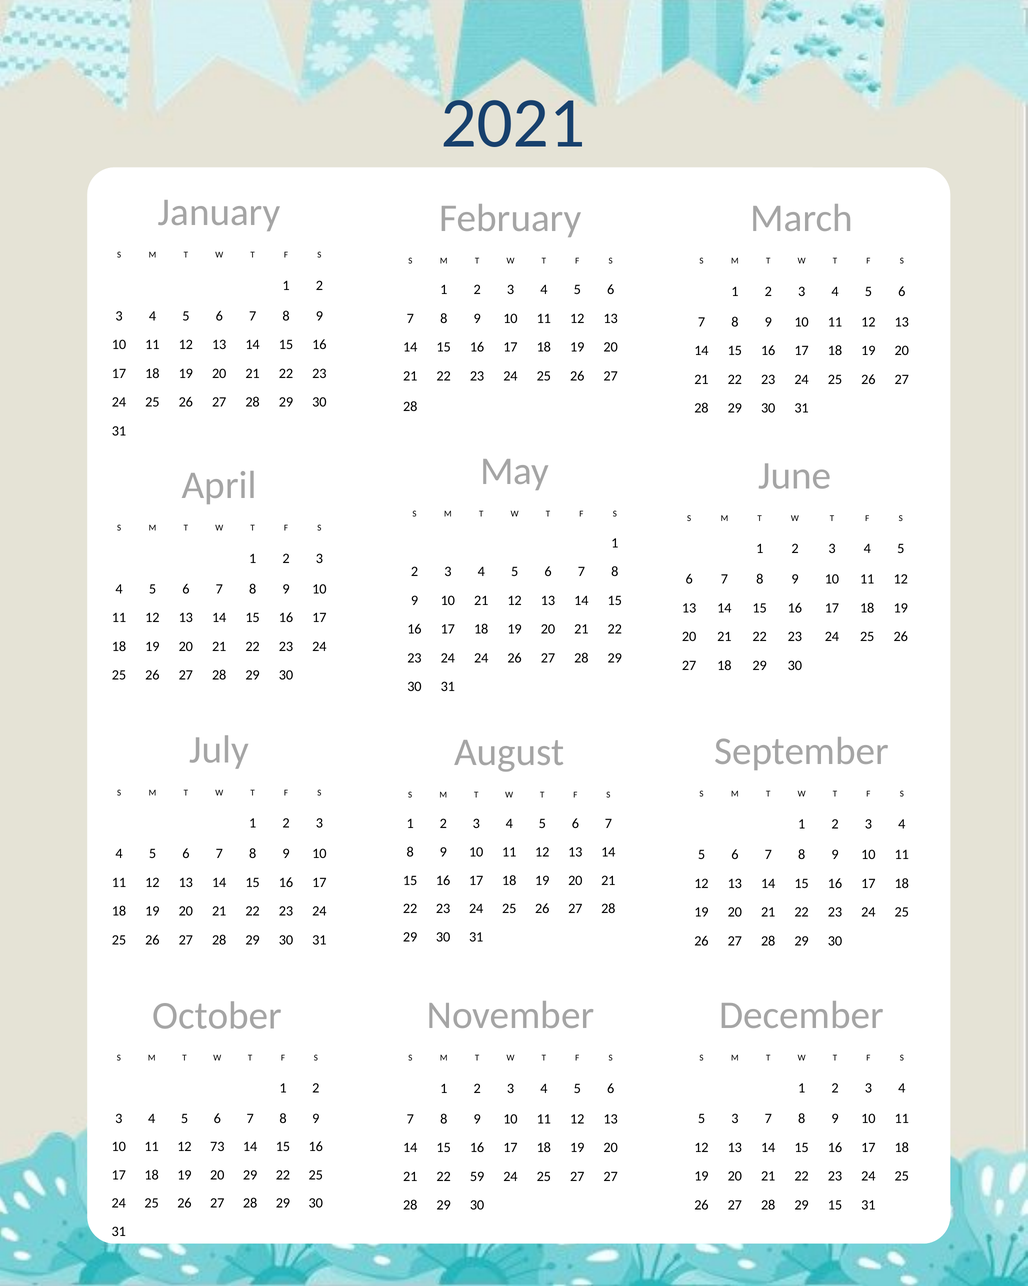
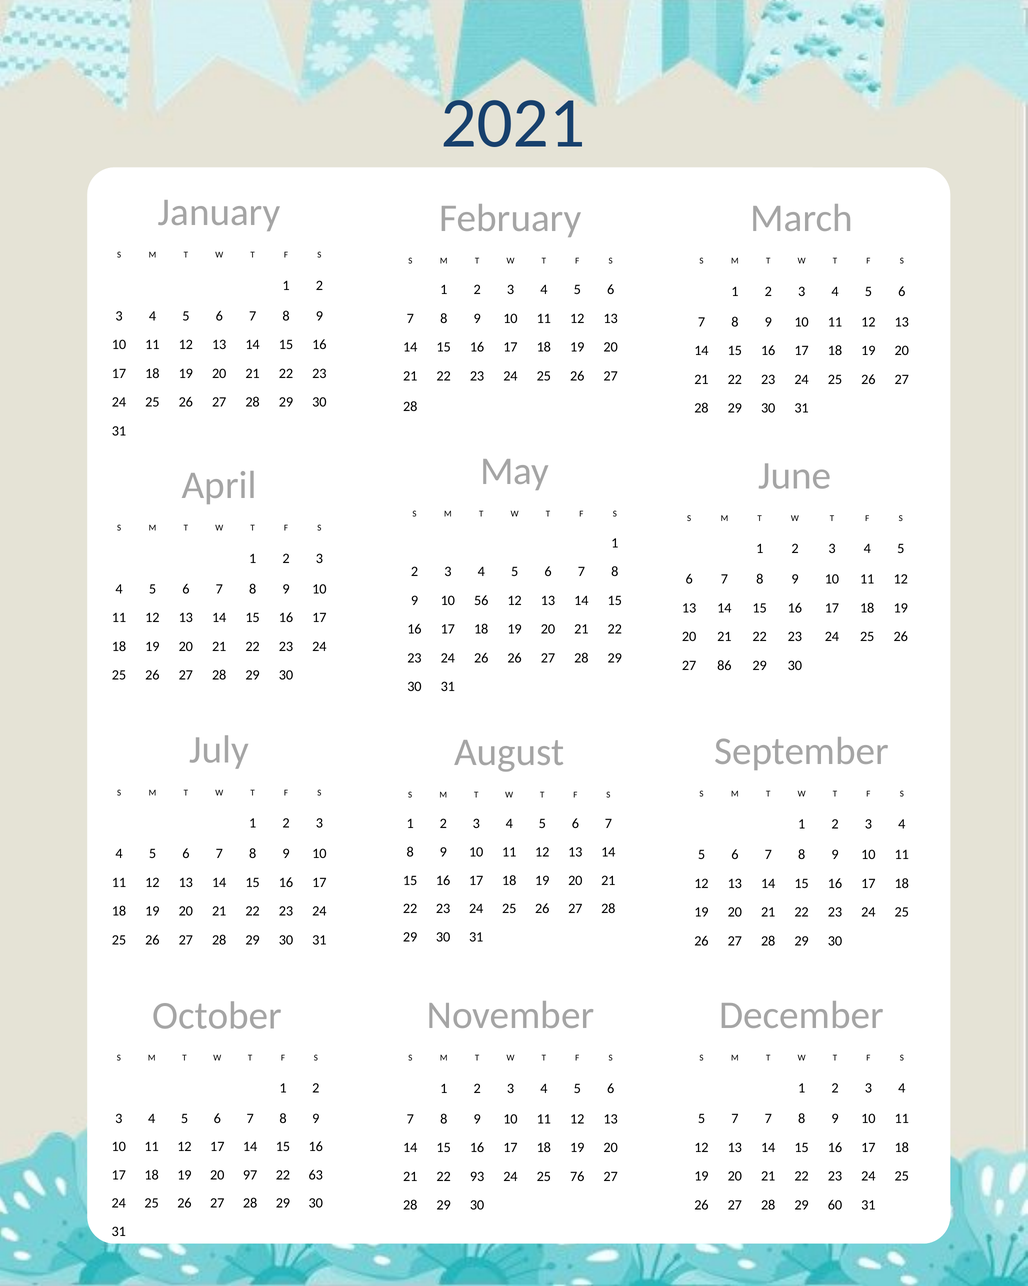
10 21: 21 -> 56
24 24: 24 -> 26
27 18: 18 -> 86
5 3: 3 -> 7
12 73: 73 -> 17
20 29: 29 -> 97
22 25: 25 -> 63
59: 59 -> 93
25 27: 27 -> 76
29 15: 15 -> 60
